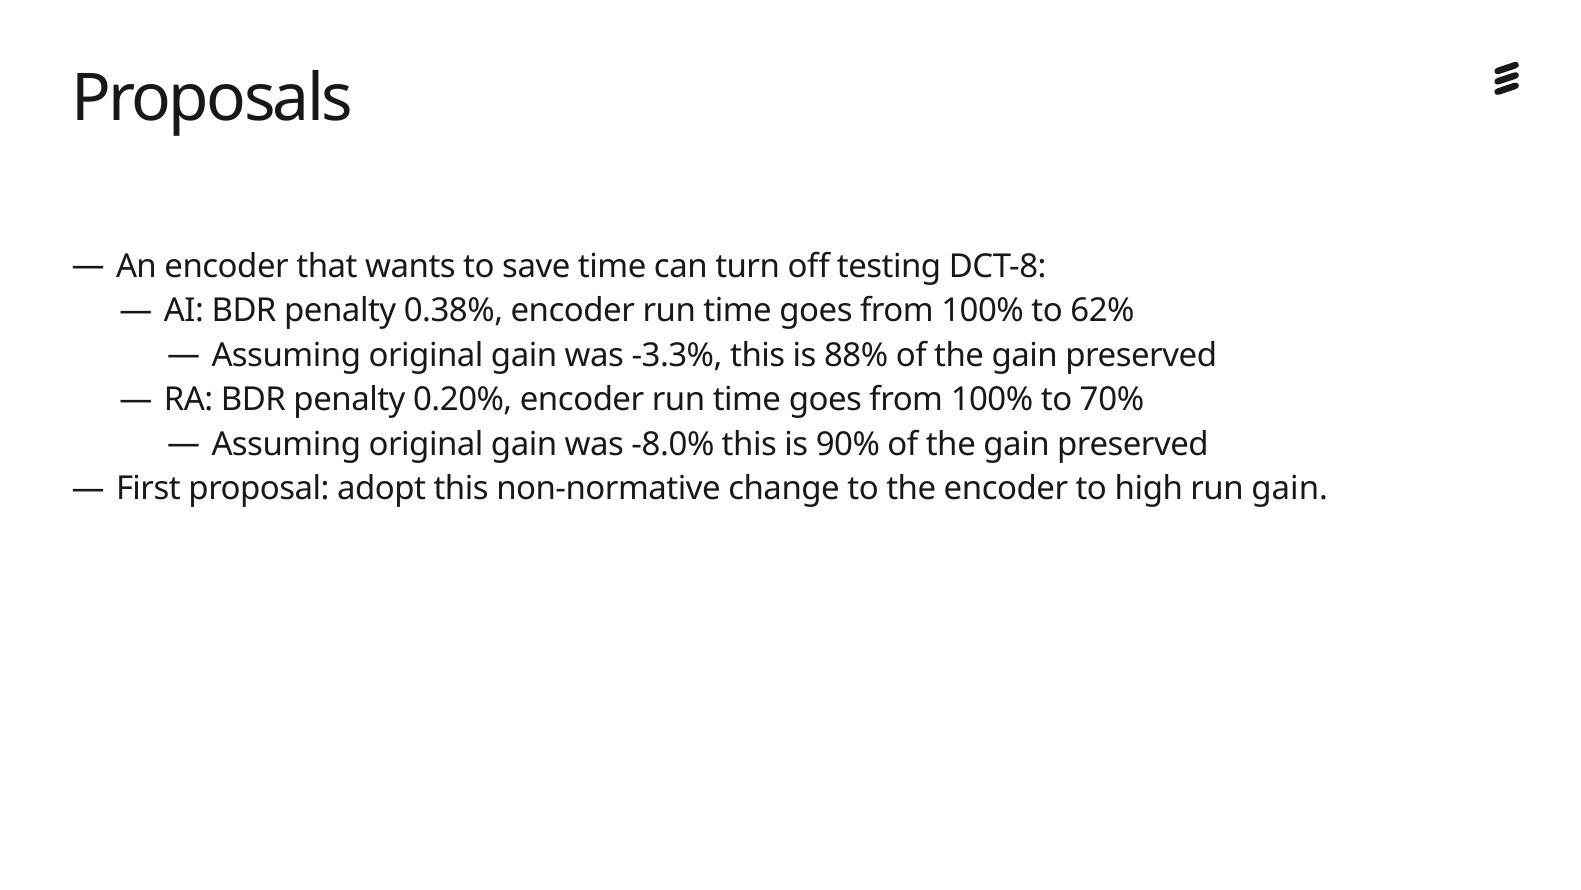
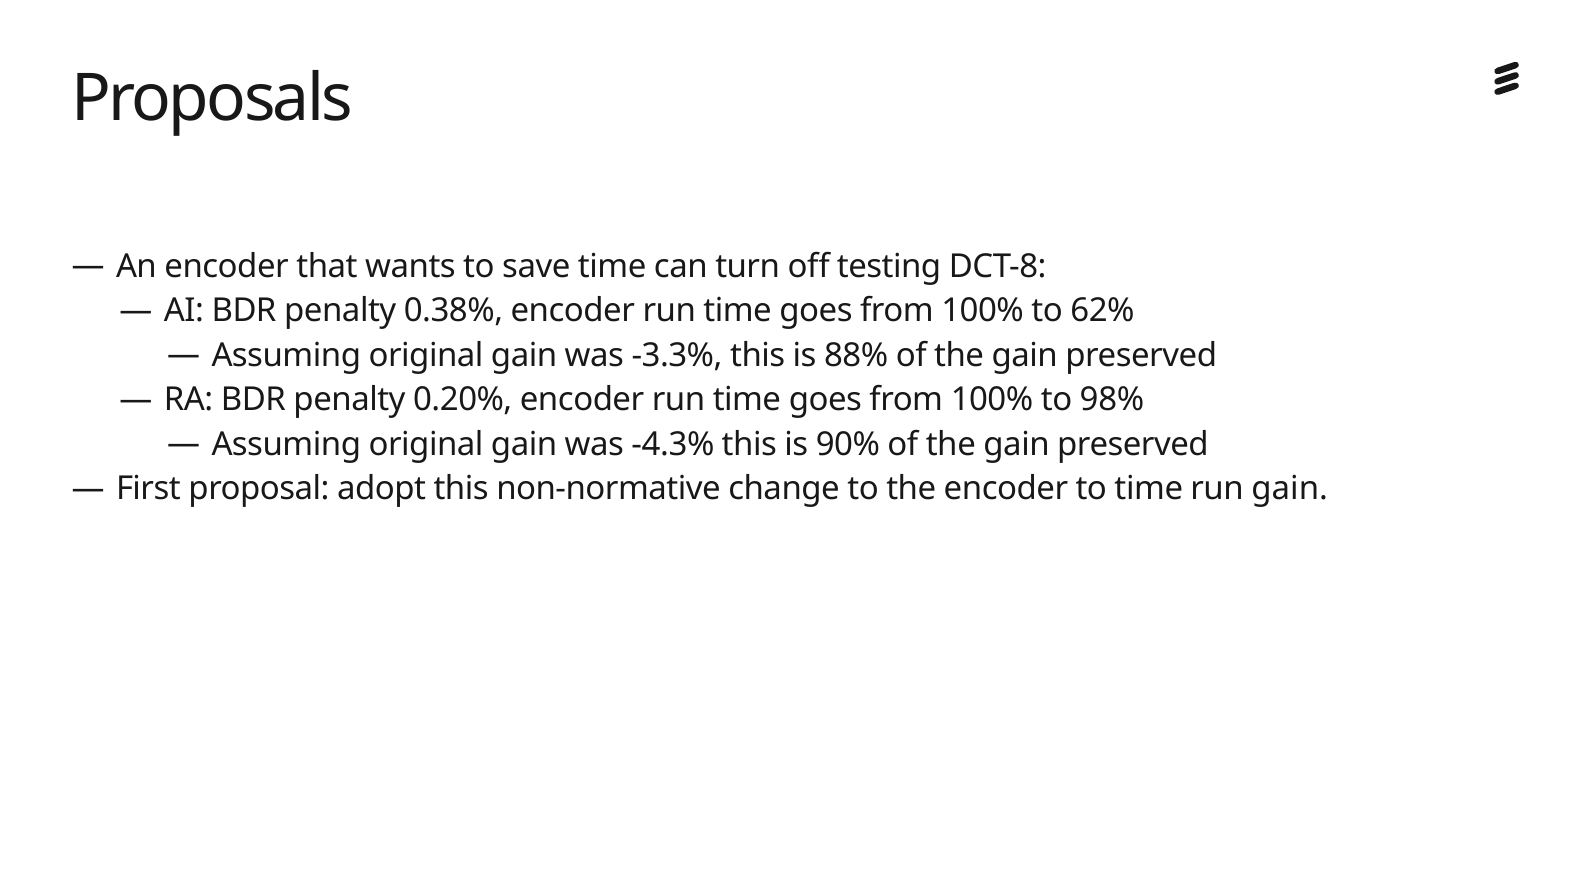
70%: 70% -> 98%
-8.0%: -8.0% -> -4.3%
to high: high -> time
